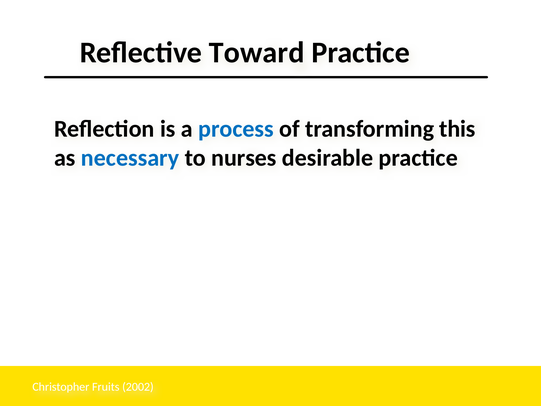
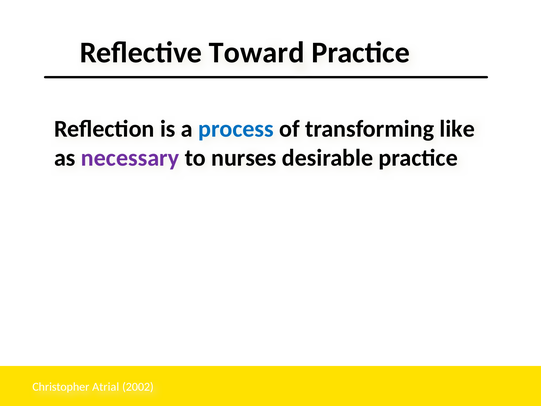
this: this -> like
necessary colour: blue -> purple
Fruits: Fruits -> Atrial
